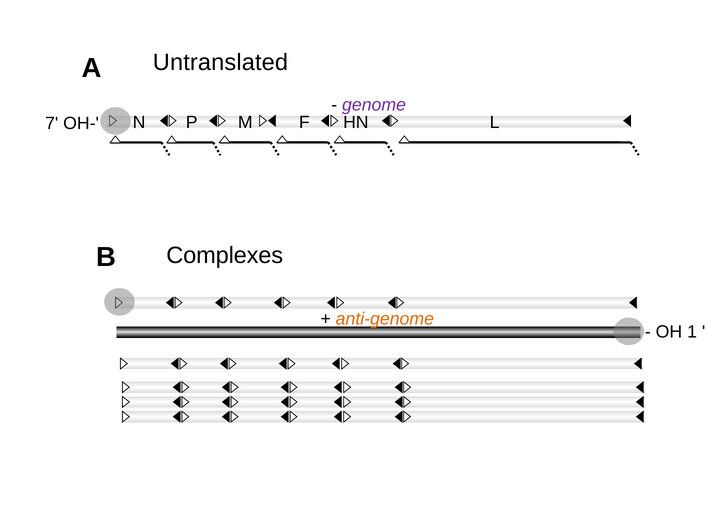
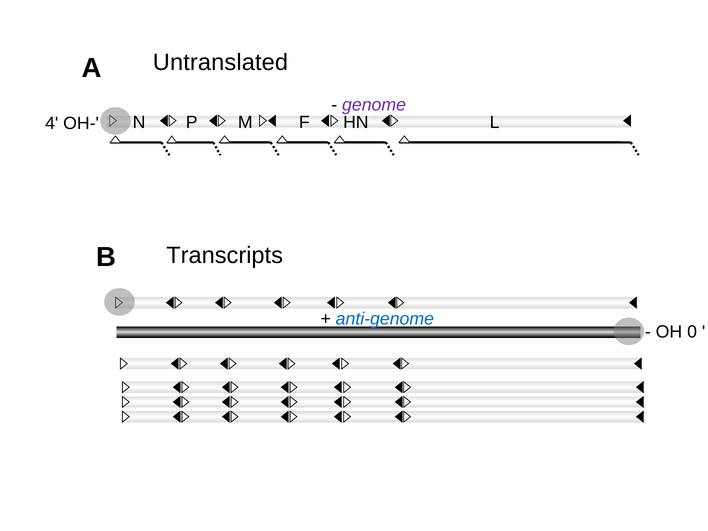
7: 7 -> 4
Complexes: Complexes -> Transcripts
anti-genome colour: orange -> blue
1: 1 -> 0
